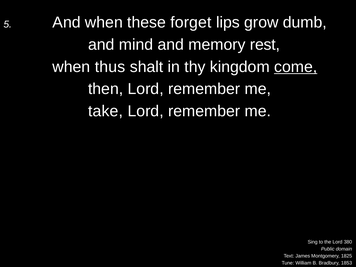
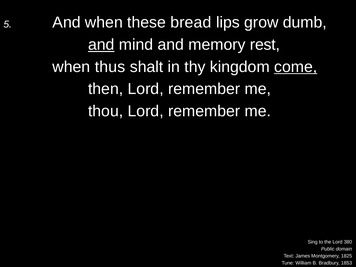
forget: forget -> bread
and at (101, 45) underline: none -> present
take: take -> thou
